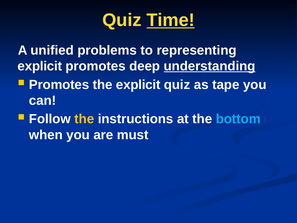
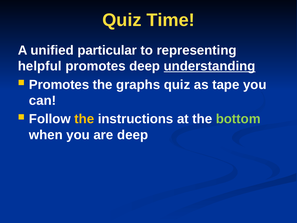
Time underline: present -> none
problems: problems -> particular
explicit at (40, 66): explicit -> helpful
the explicit: explicit -> graphs
bottom colour: light blue -> light green
are must: must -> deep
